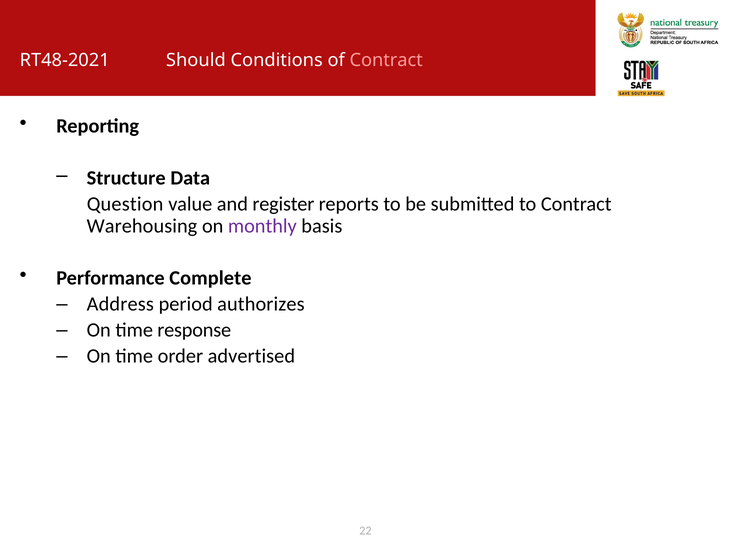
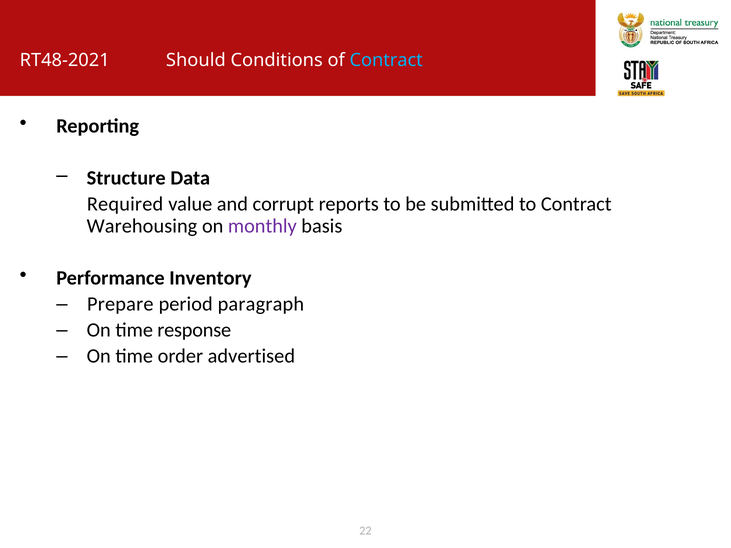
Contract at (386, 60) colour: pink -> light blue
Question: Question -> Required
register: register -> corrupt
Complete: Complete -> Inventory
Address: Address -> Prepare
authorizes: authorizes -> paragraph
